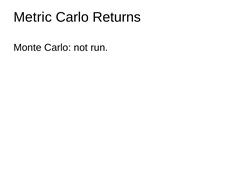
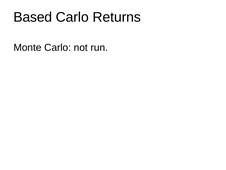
Metric: Metric -> Based
